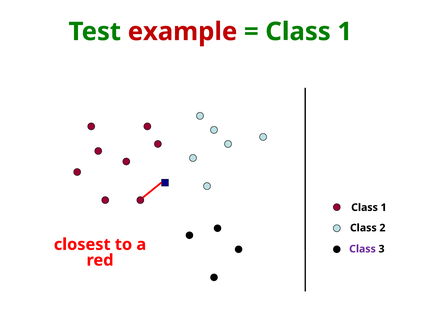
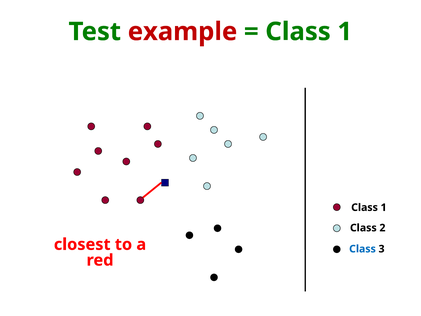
Class at (362, 249) colour: purple -> blue
